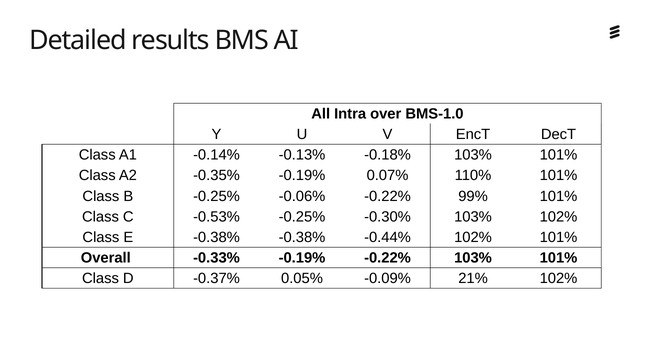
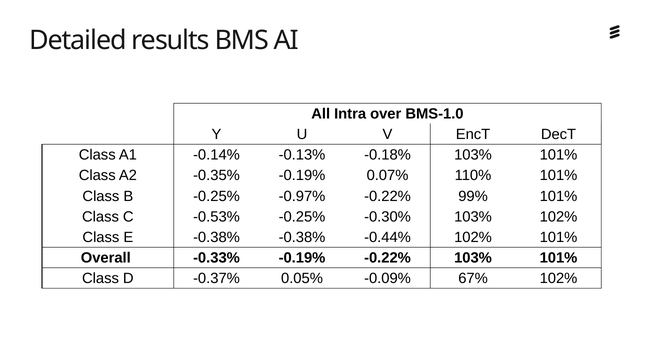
-0.06%: -0.06% -> -0.97%
21%: 21% -> 67%
